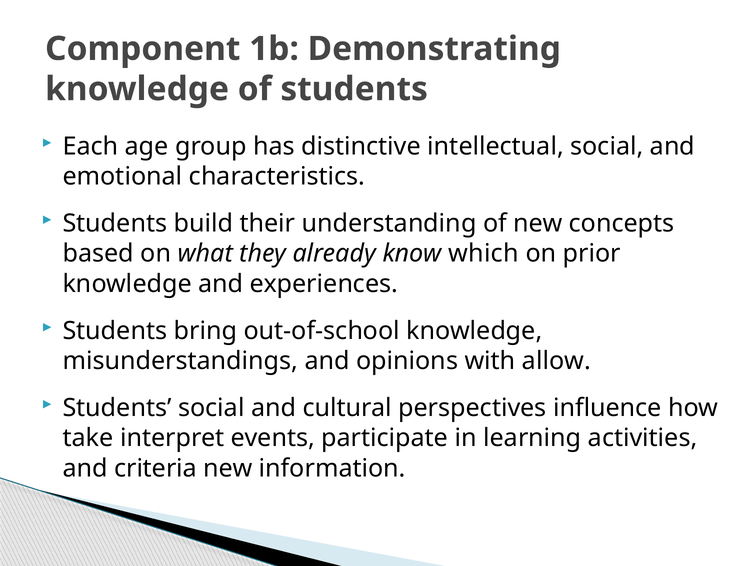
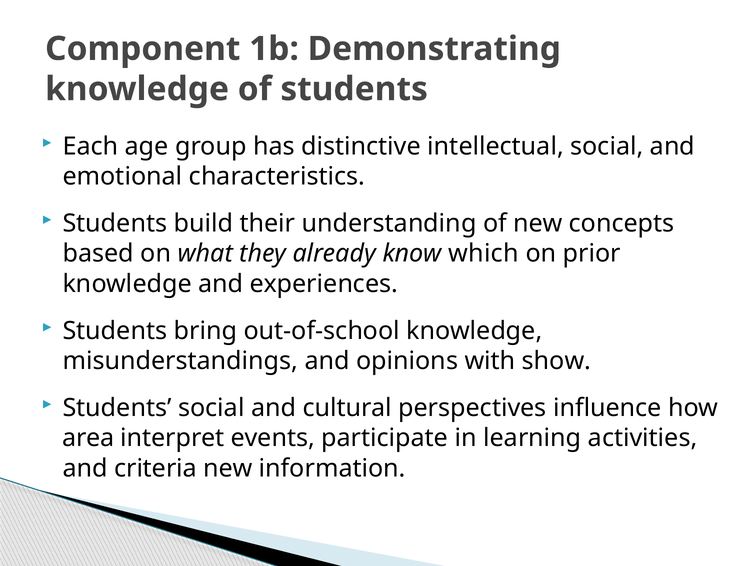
allow: allow -> show
take: take -> area
